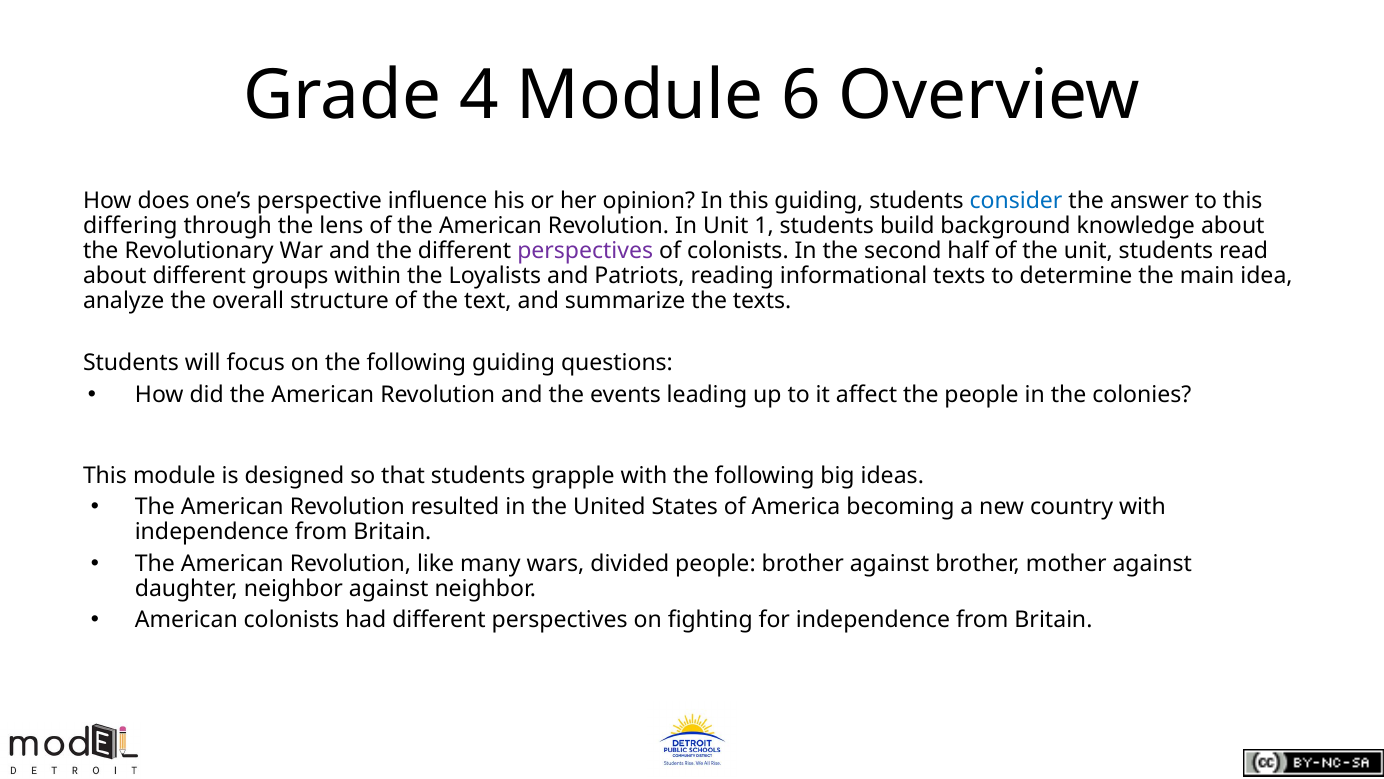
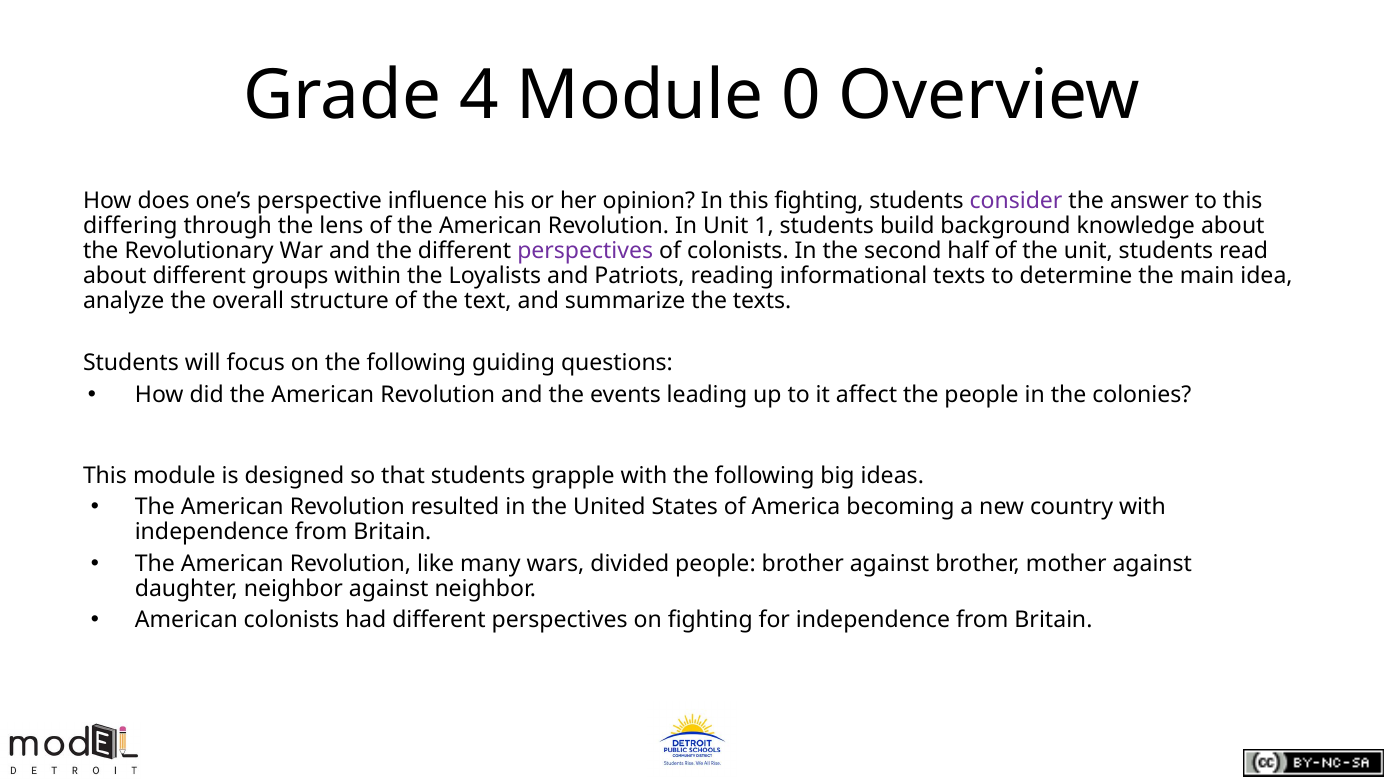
6: 6 -> 0
this guiding: guiding -> fighting
consider colour: blue -> purple
